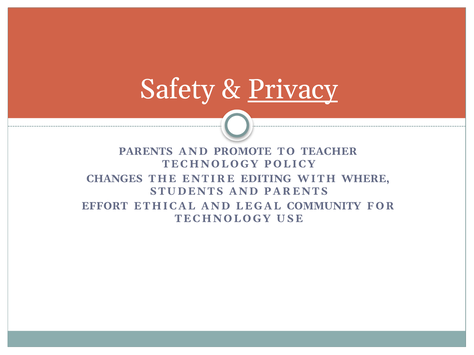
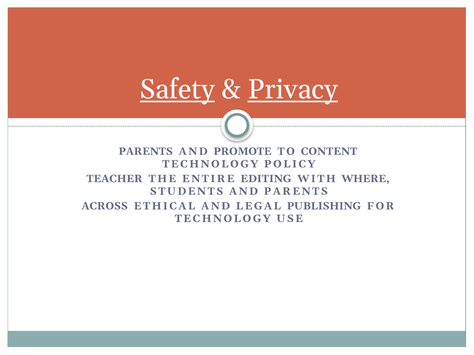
Safety underline: none -> present
TEACHER: TEACHER -> CONTENT
CHANGES: CHANGES -> TEACHER
EFFORT: EFFORT -> ACROSS
COMMUNITY: COMMUNITY -> PUBLISHING
